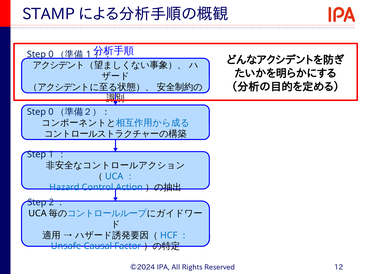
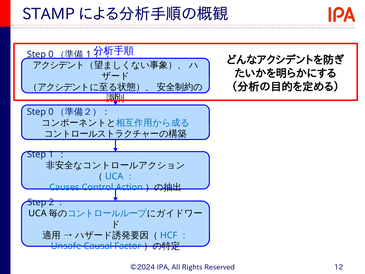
Hazard: Hazard -> Causes
